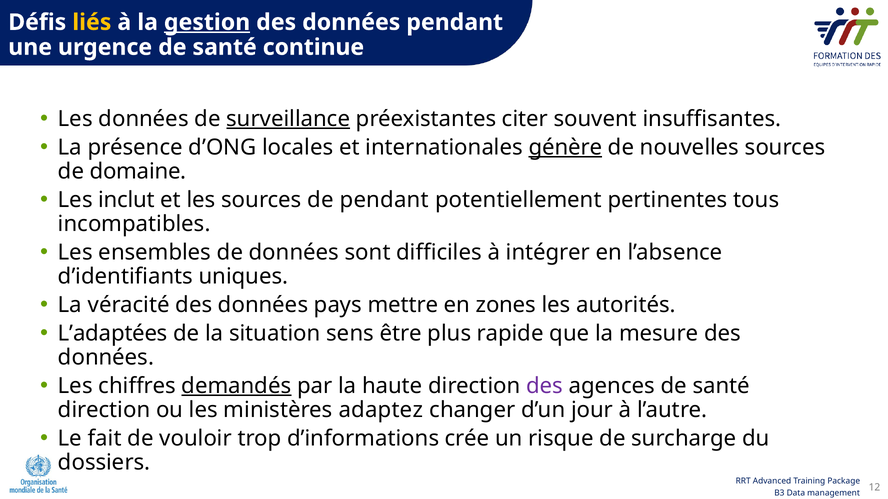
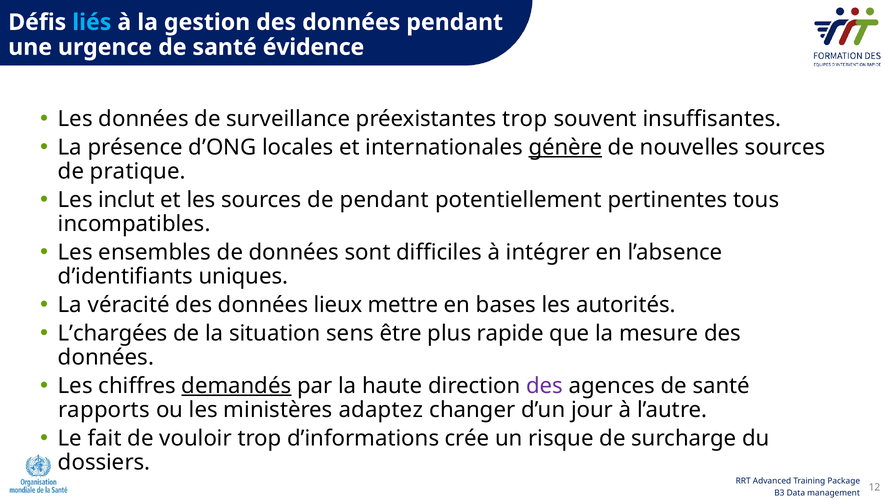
liés colour: yellow -> light blue
gestion underline: present -> none
continue: continue -> évidence
surveillance underline: present -> none
préexistantes citer: citer -> trop
domaine: domaine -> pratique
pays: pays -> lieux
zones: zones -> bases
L’adaptées: L’adaptées -> L’chargées
direction at (104, 410): direction -> rapports
